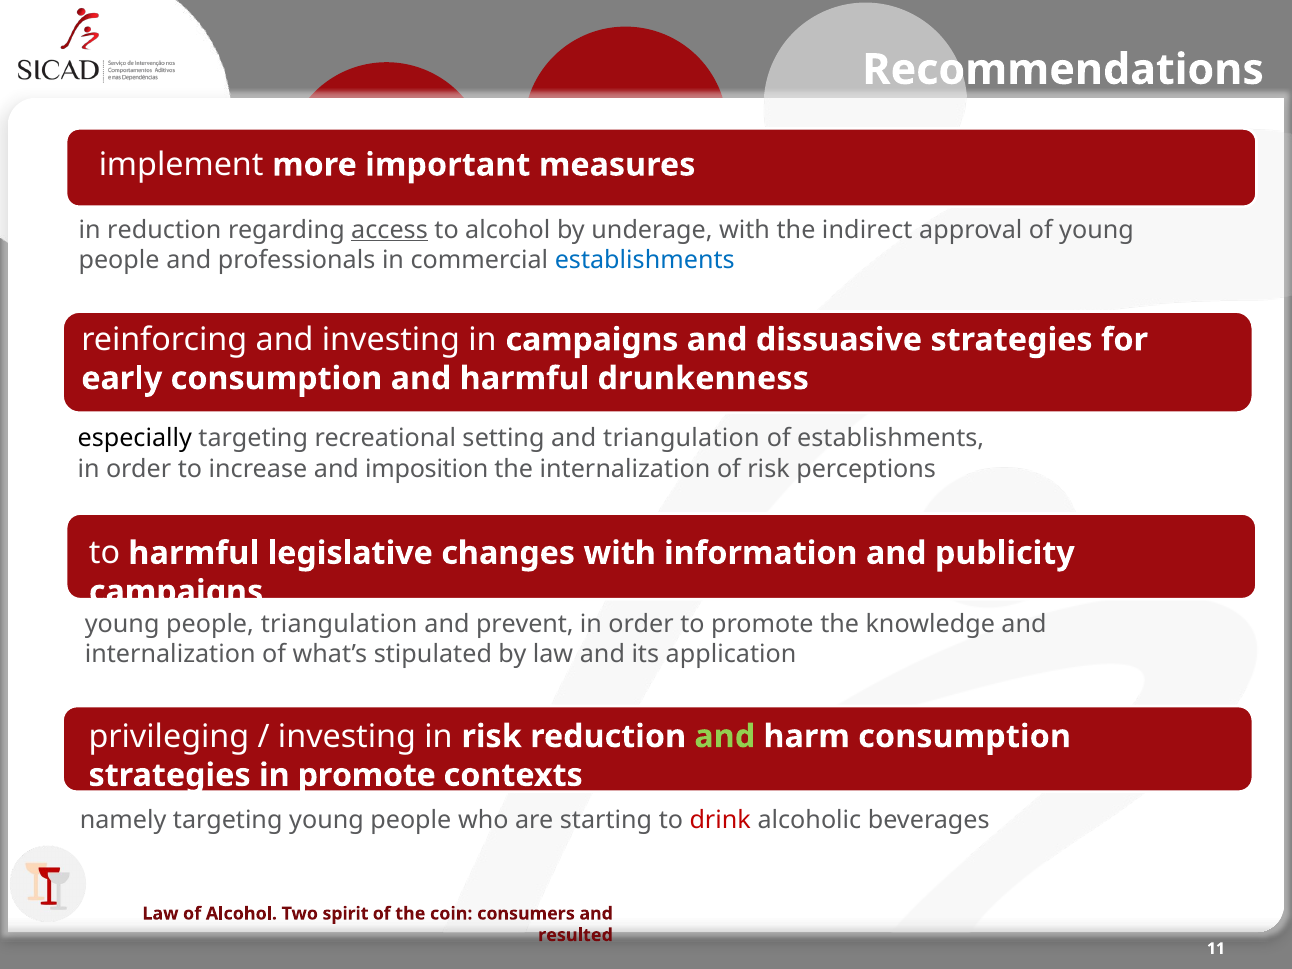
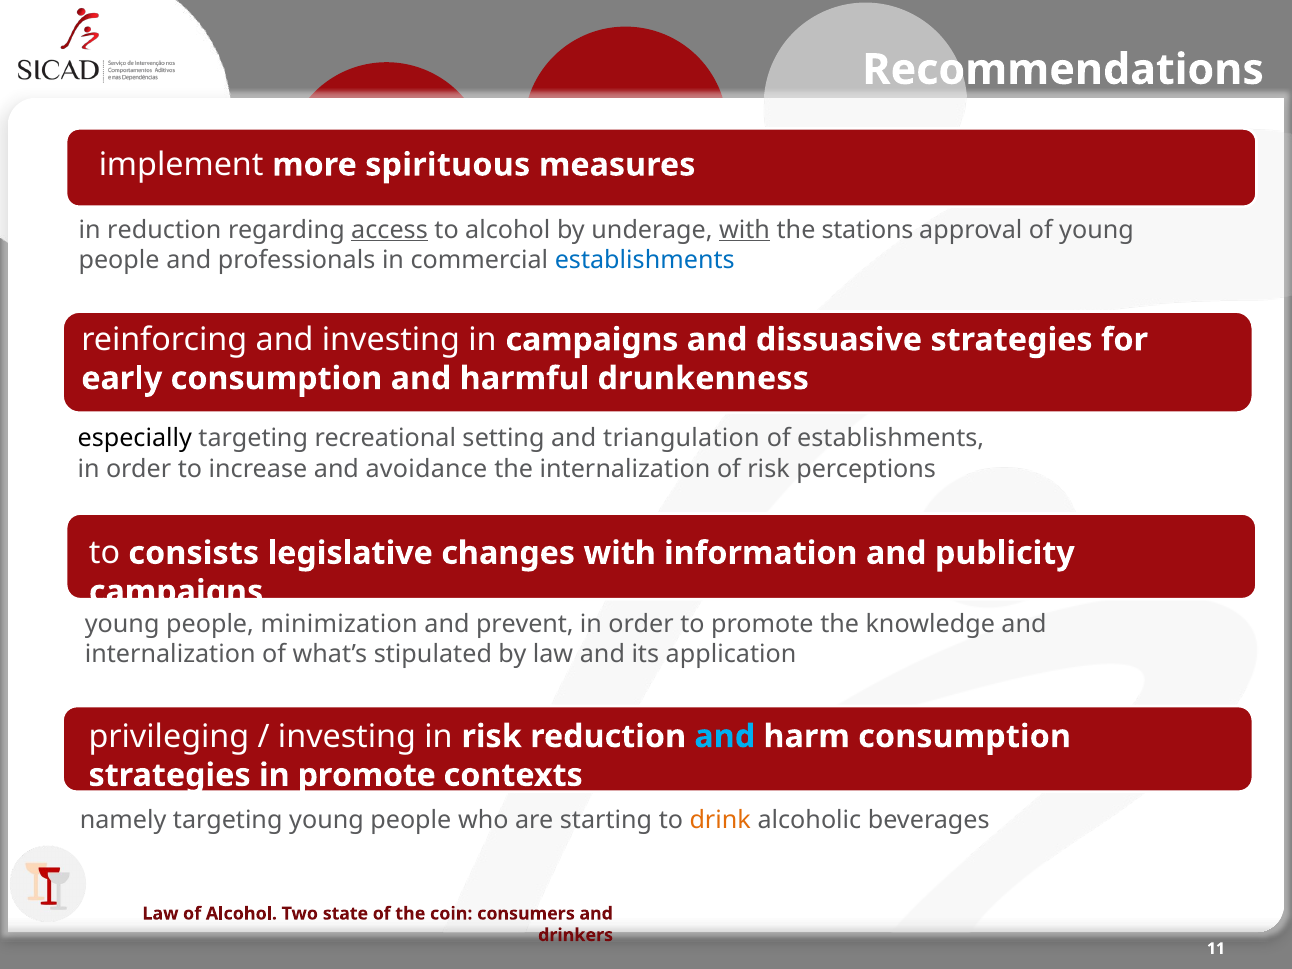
important: important -> spirituous
with at (744, 230) underline: none -> present
indirect: indirect -> stations
imposition: imposition -> avoidance
to harmful: harmful -> consists
people triangulation: triangulation -> minimization
and at (725, 737) colour: light green -> light blue
drink colour: red -> orange
spirit: spirit -> state
resulted: resulted -> drinkers
